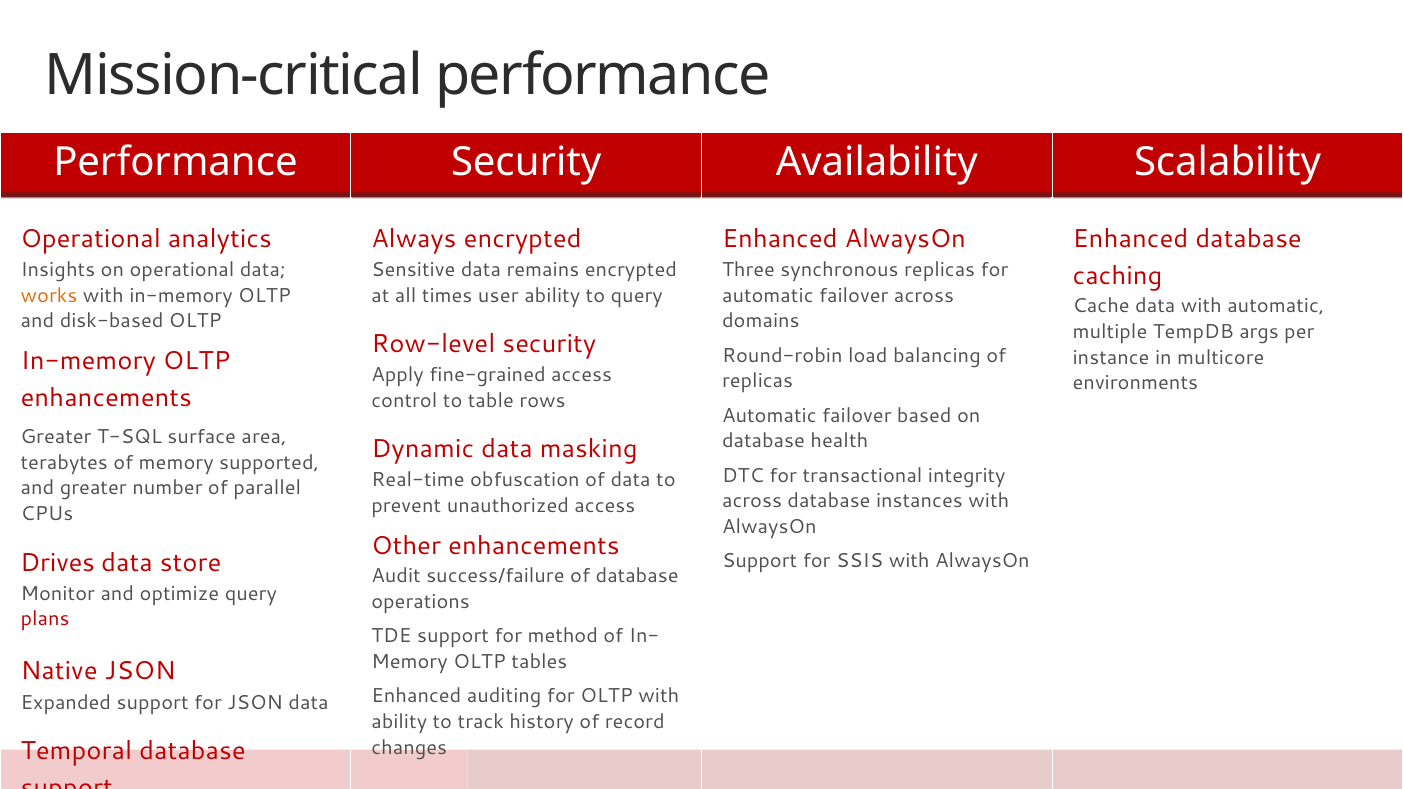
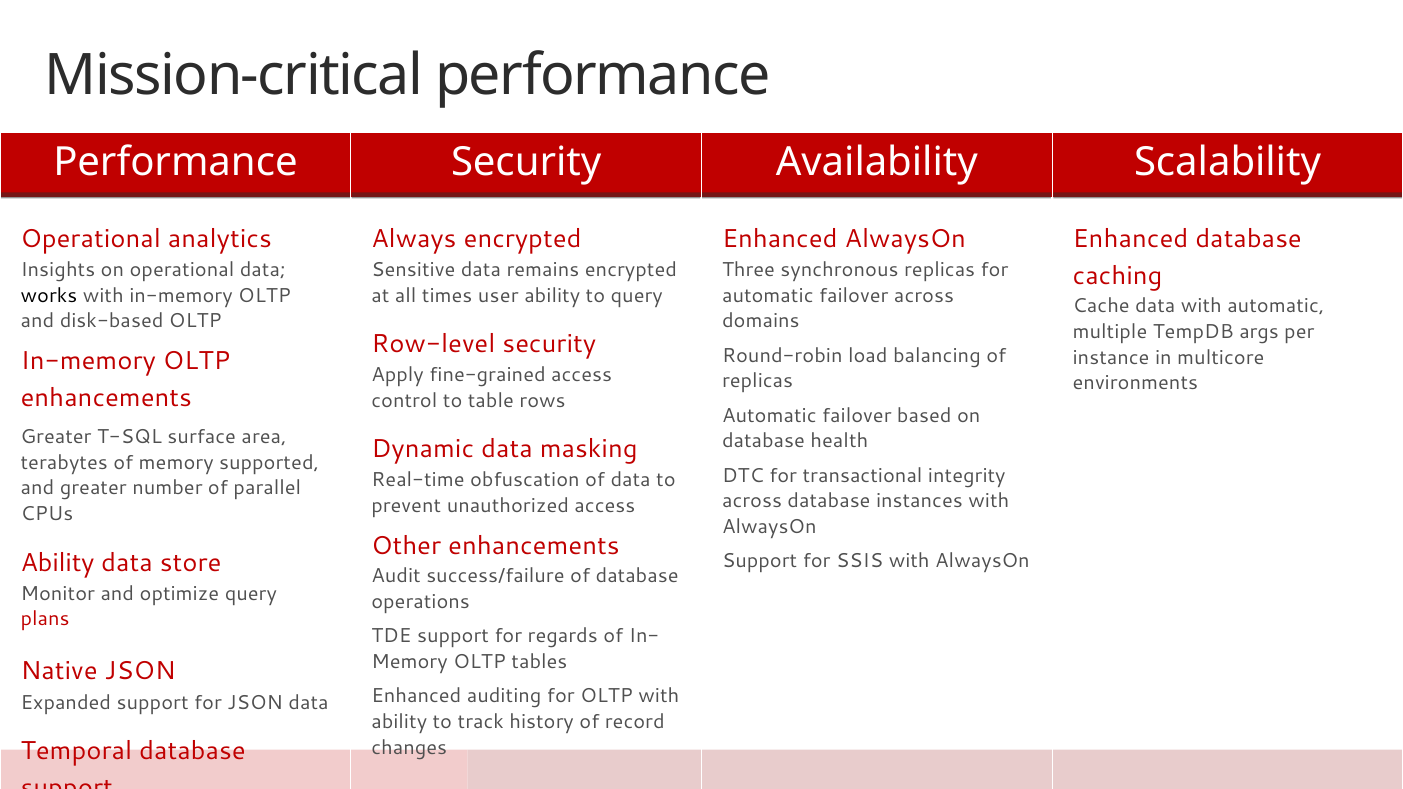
works colour: orange -> black
Drives at (58, 563): Drives -> Ability
method: method -> regards
